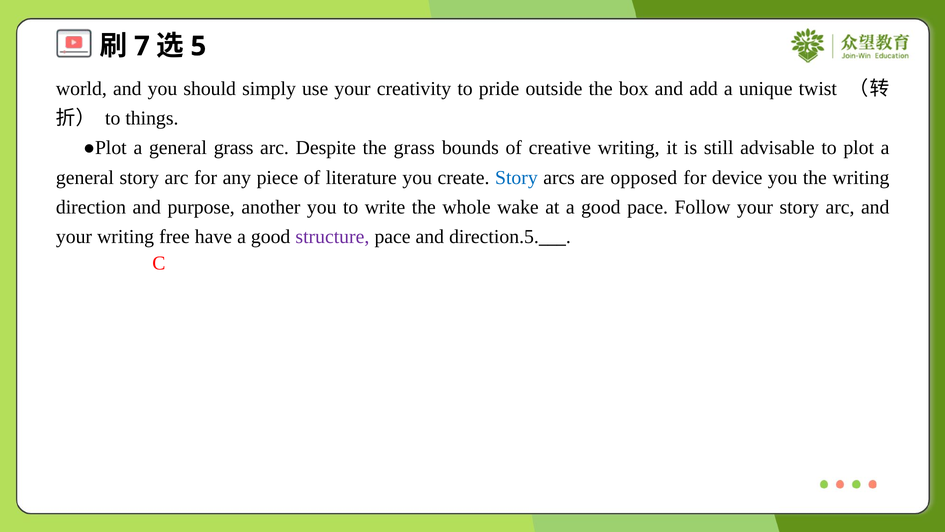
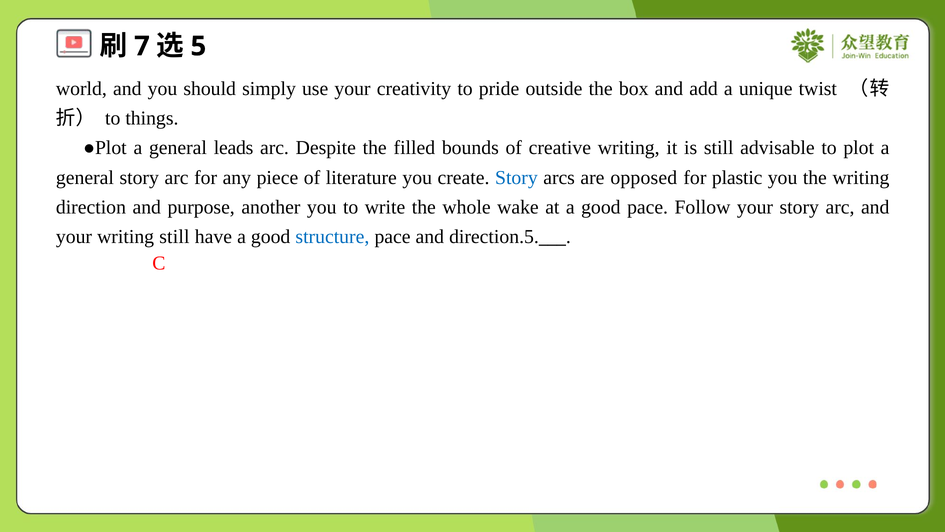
general grass: grass -> leads
the grass: grass -> filled
device: device -> plastic
writing free: free -> still
structure colour: purple -> blue
